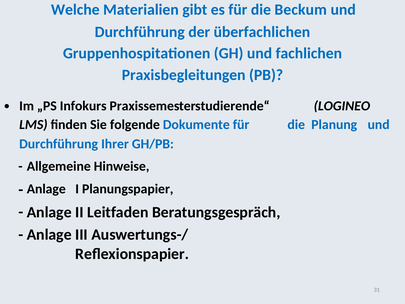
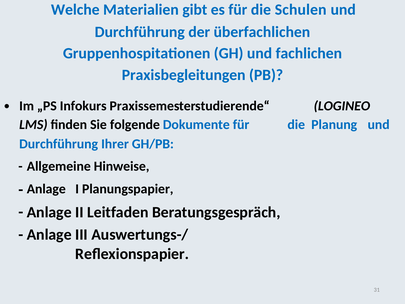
Beckum: Beckum -> Schulen
